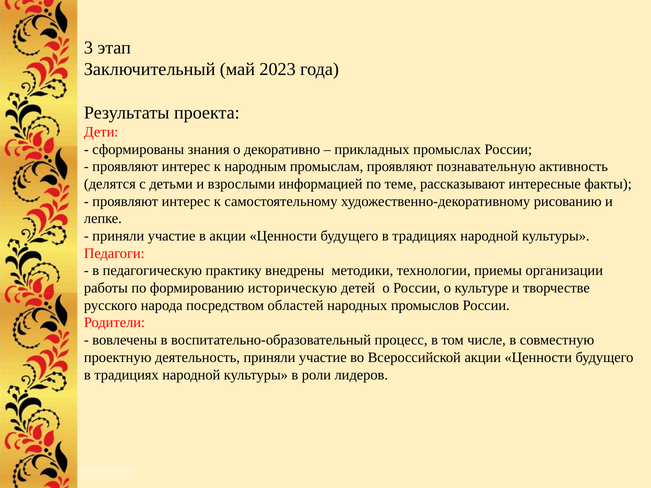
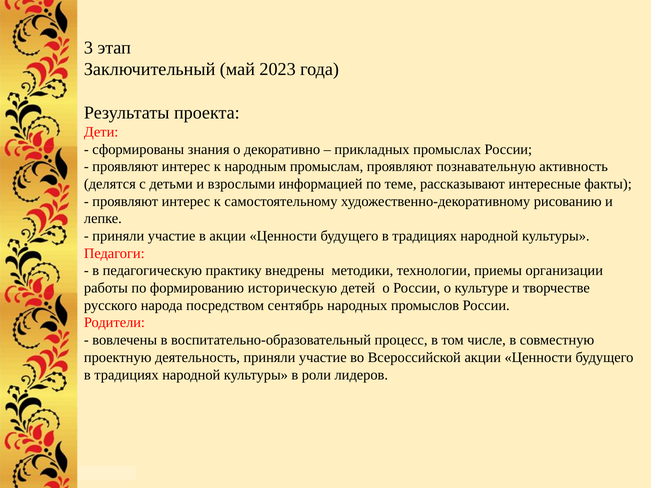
областей: областей -> сентябрь
